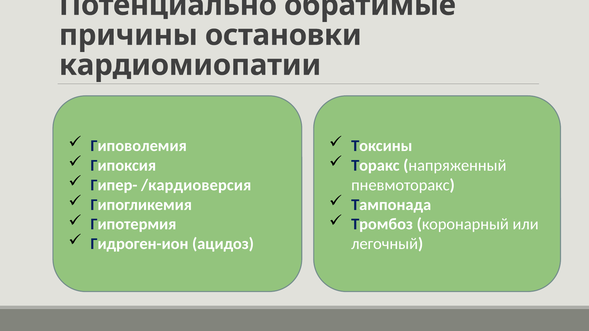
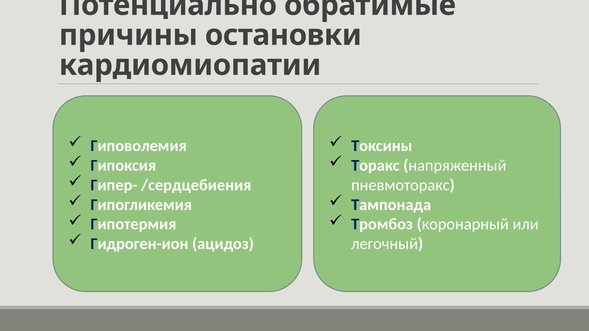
/кардиоверсия: /кардиоверсия -> /сердцебиения
